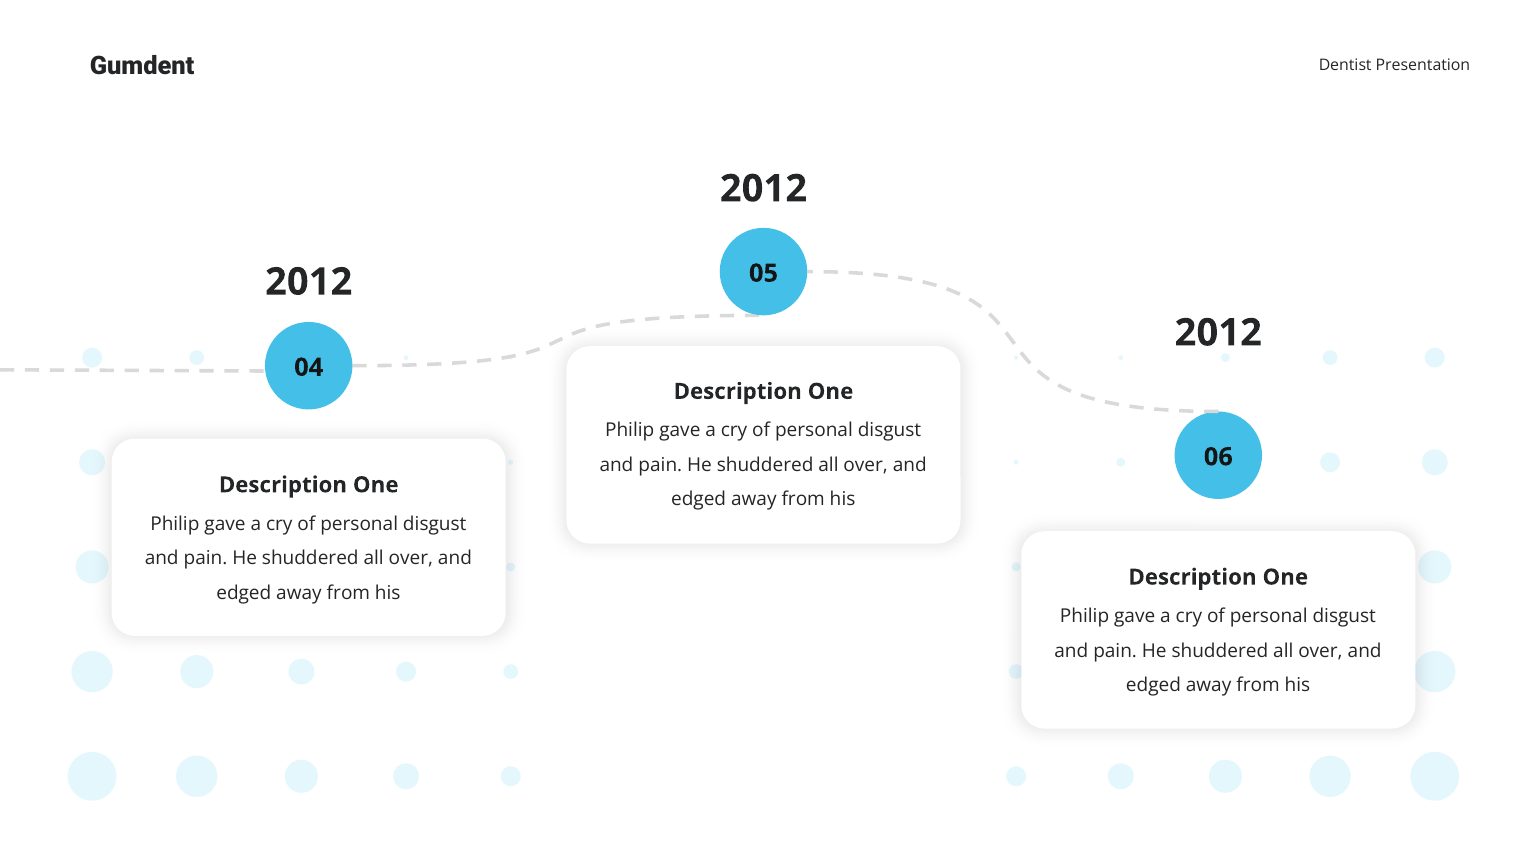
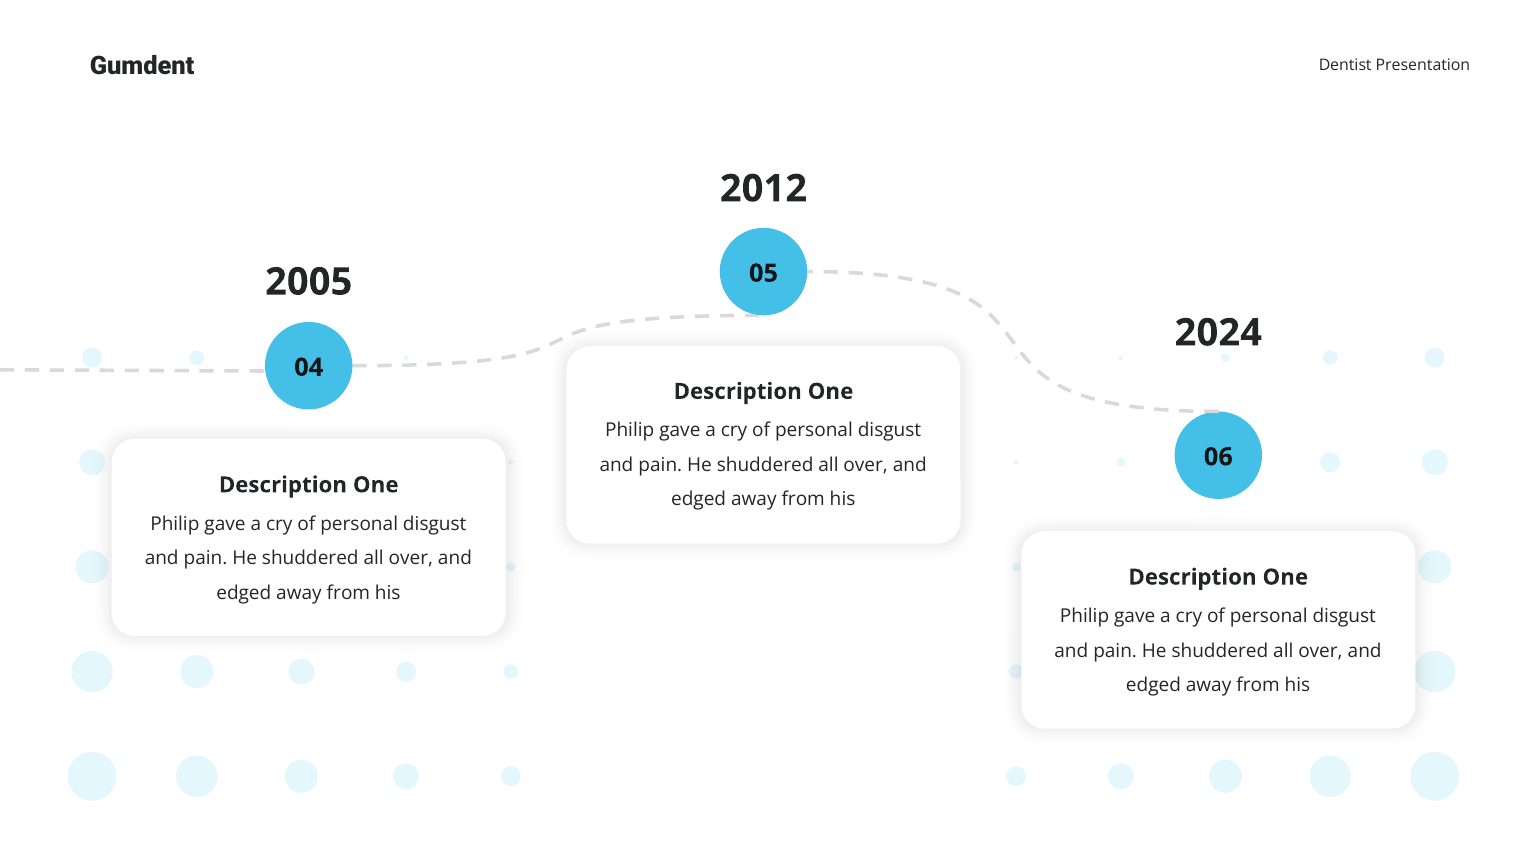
2012 at (309, 282): 2012 -> 2005
2012 at (1218, 333): 2012 -> 2024
